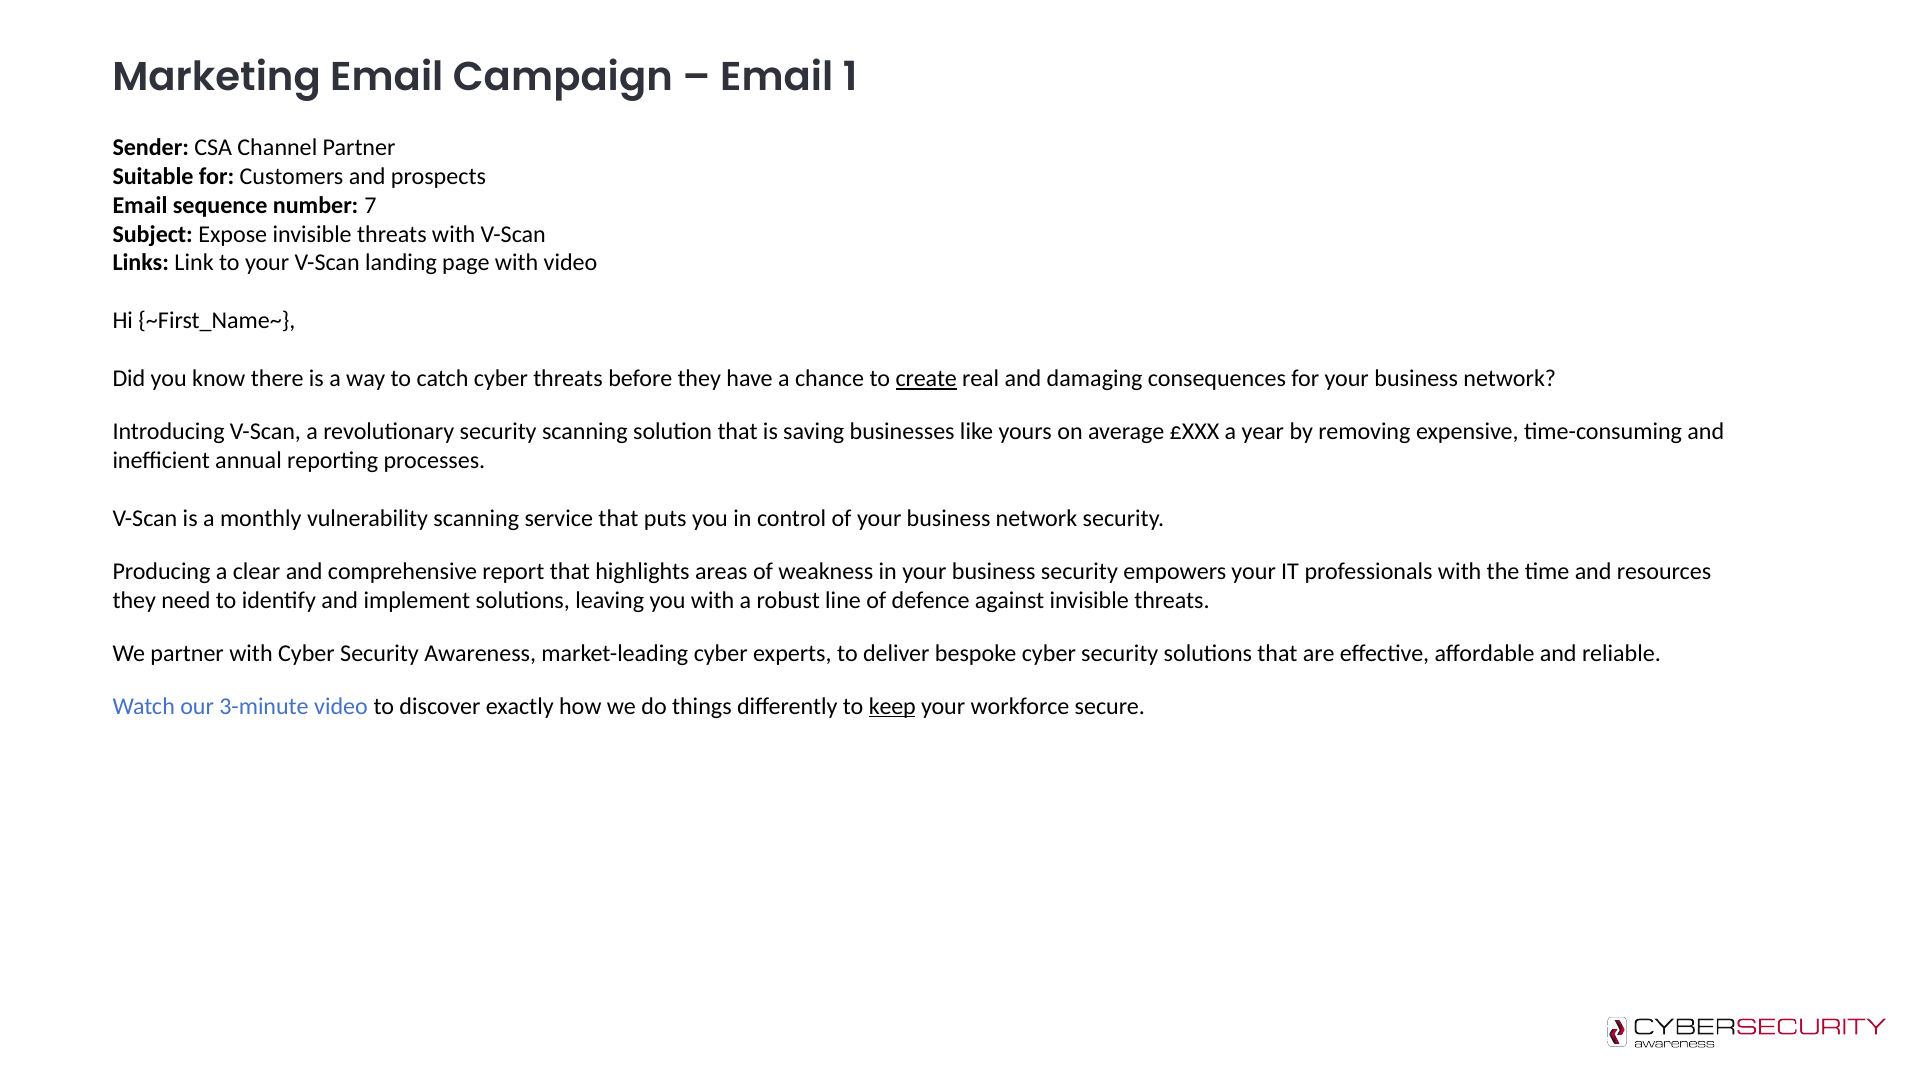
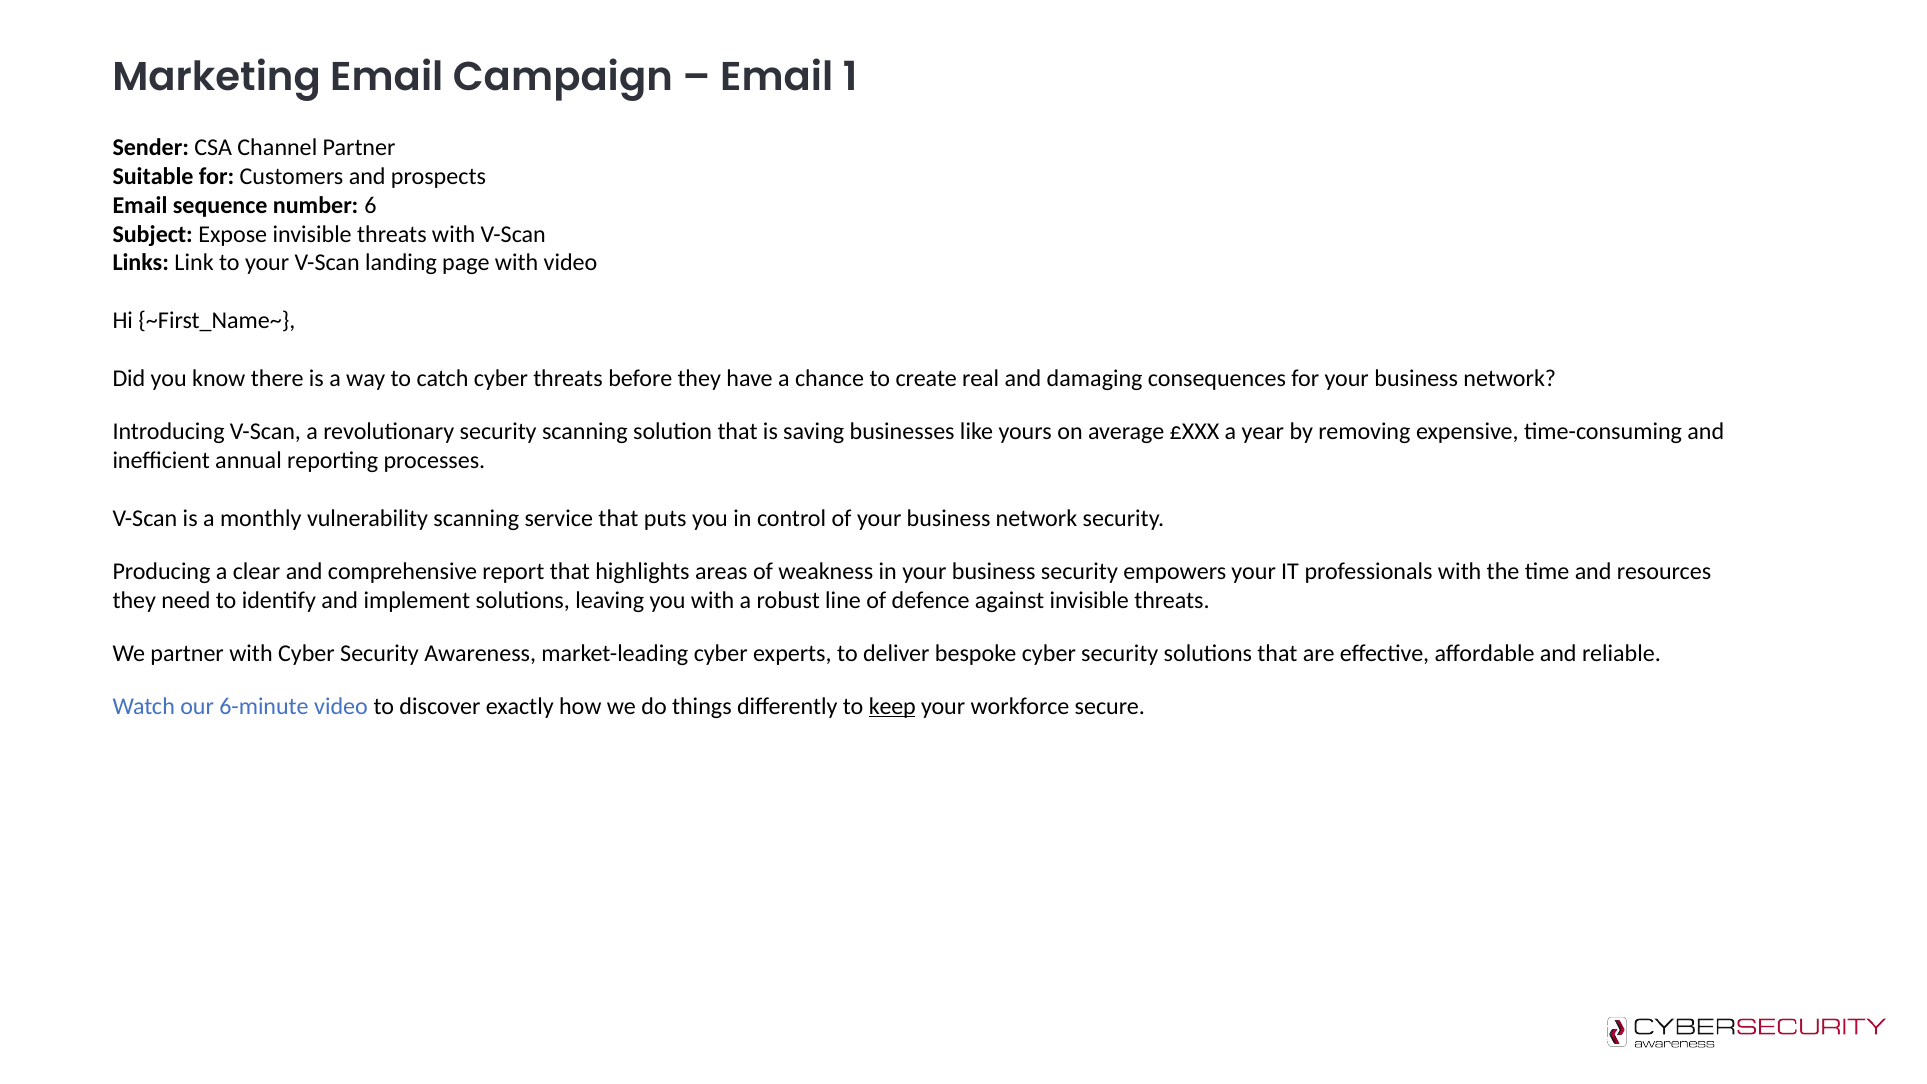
7: 7 -> 6
create underline: present -> none
3-minute: 3-minute -> 6-minute
